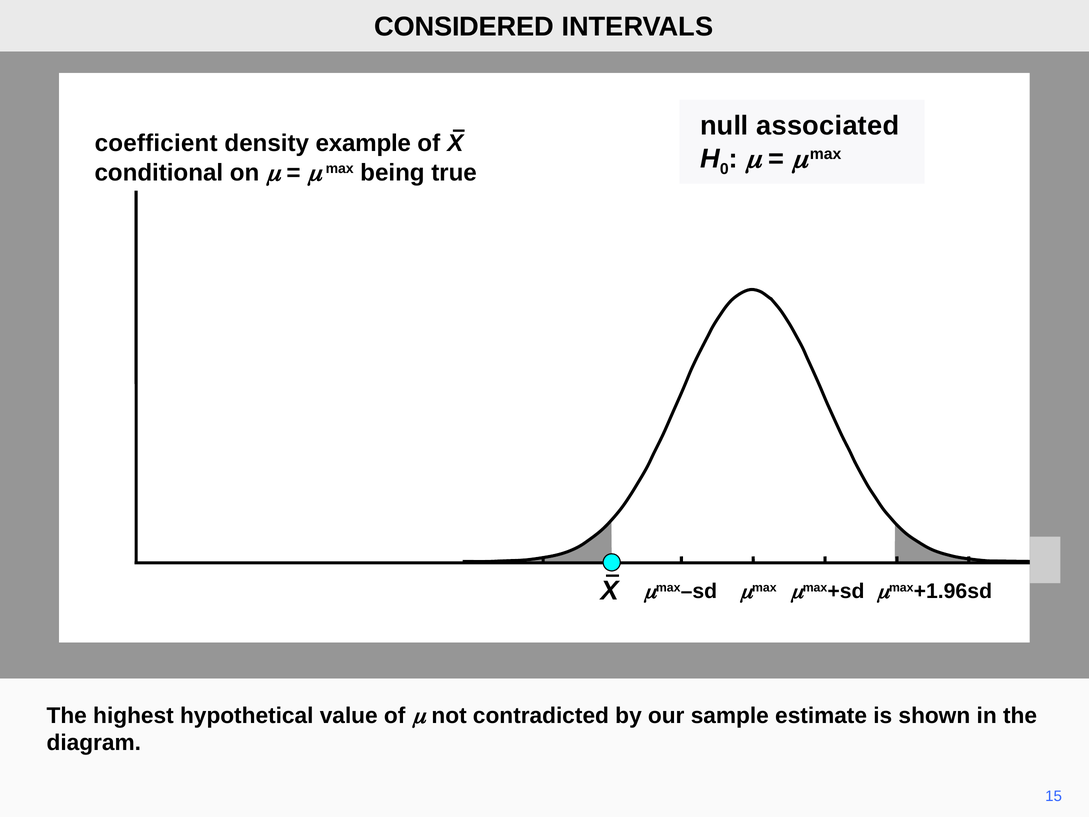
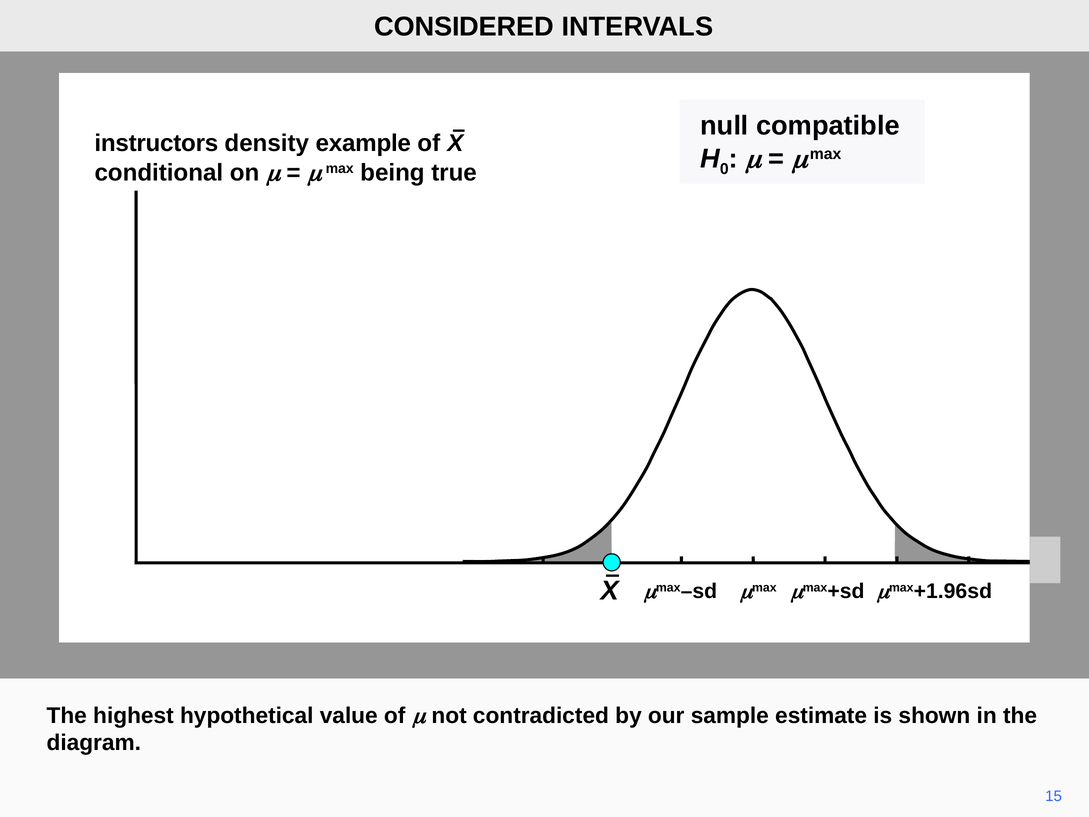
associated: associated -> compatible
coefficient: coefficient -> instructors
